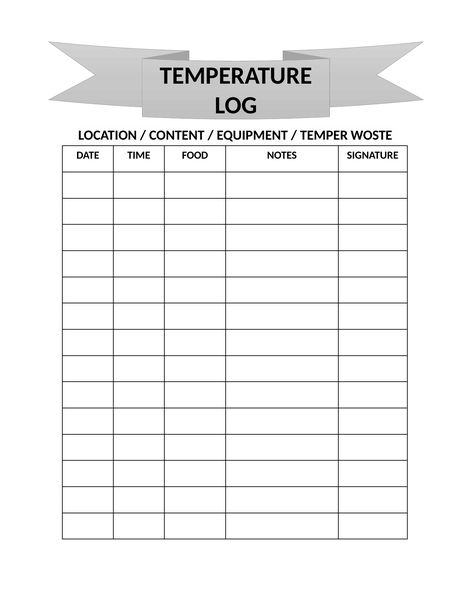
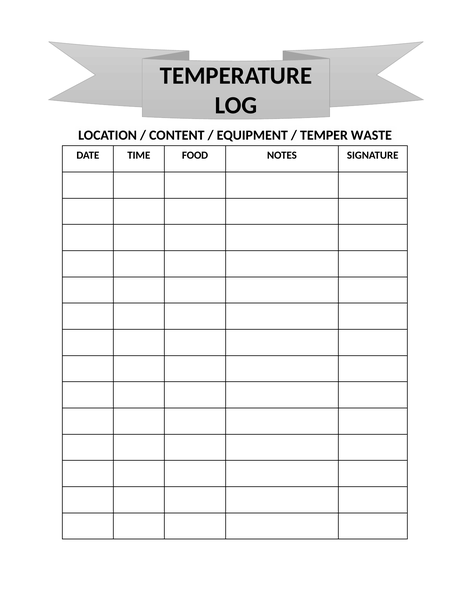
WOSTE: WOSTE -> WASTE
